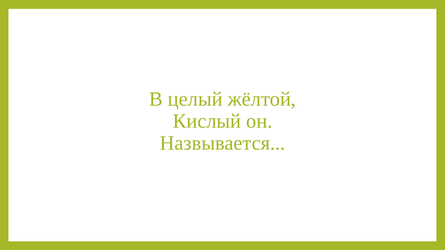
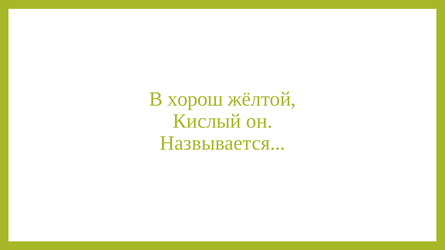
целый: целый -> хорош
